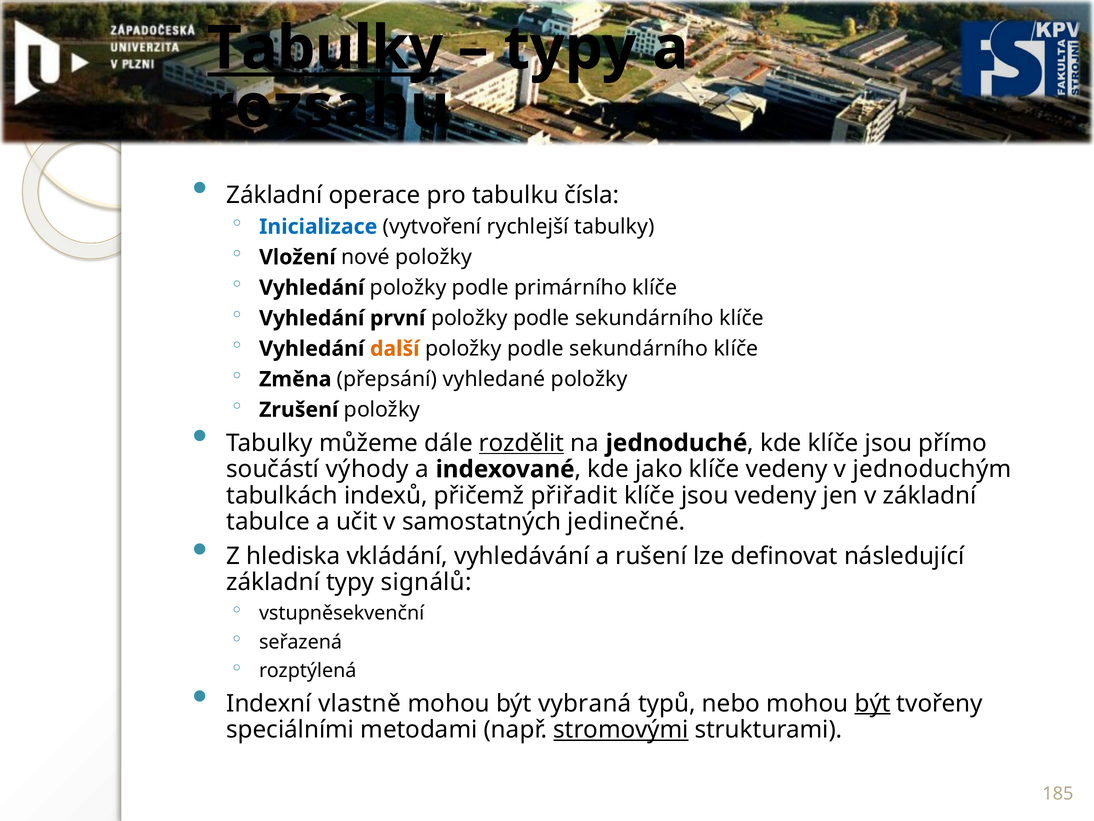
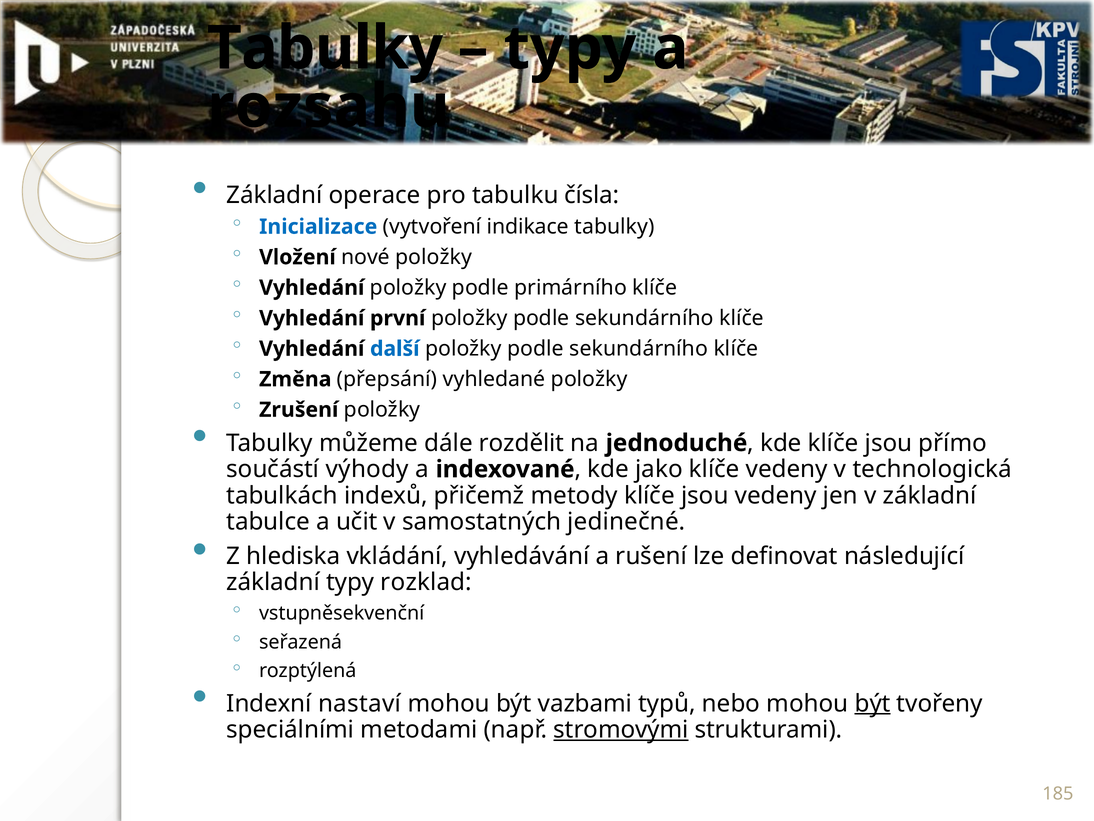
Tabulky at (325, 48) underline: present -> none
rychlejší: rychlejší -> indikace
další colour: orange -> blue
rozdělit underline: present -> none
jednoduchým: jednoduchým -> technologická
přiřadit: přiřadit -> metody
signálů: signálů -> rozklad
vlastně: vlastně -> nastaví
vybraná: vybraná -> vazbami
